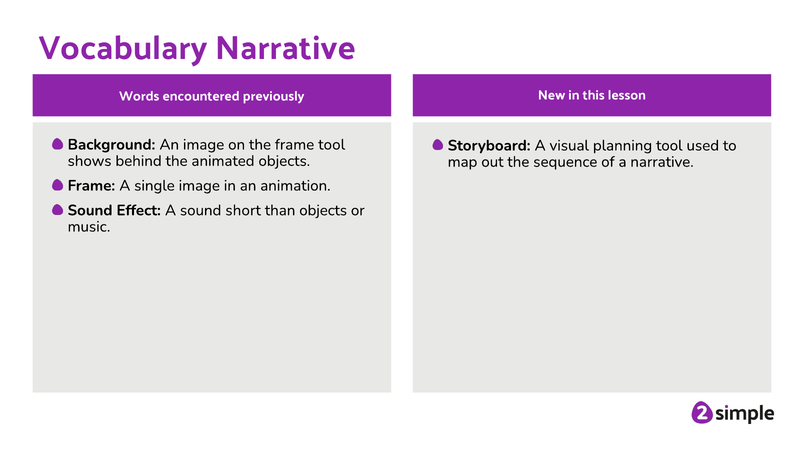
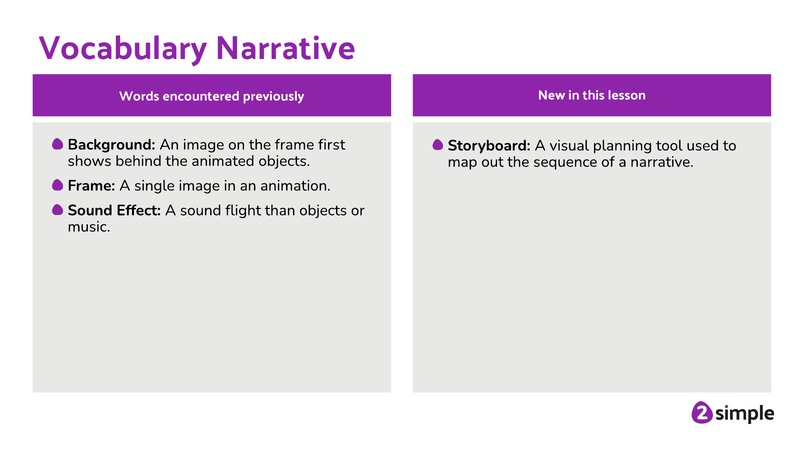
frame tool: tool -> first
short: short -> flight
